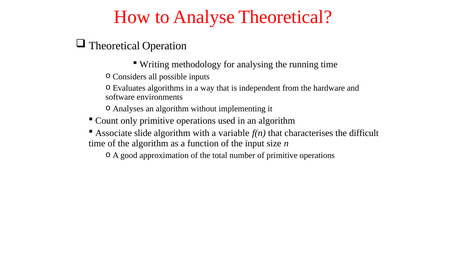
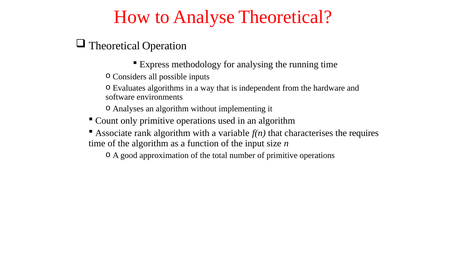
Writing: Writing -> Express
slide: slide -> rank
difficult: difficult -> requires
